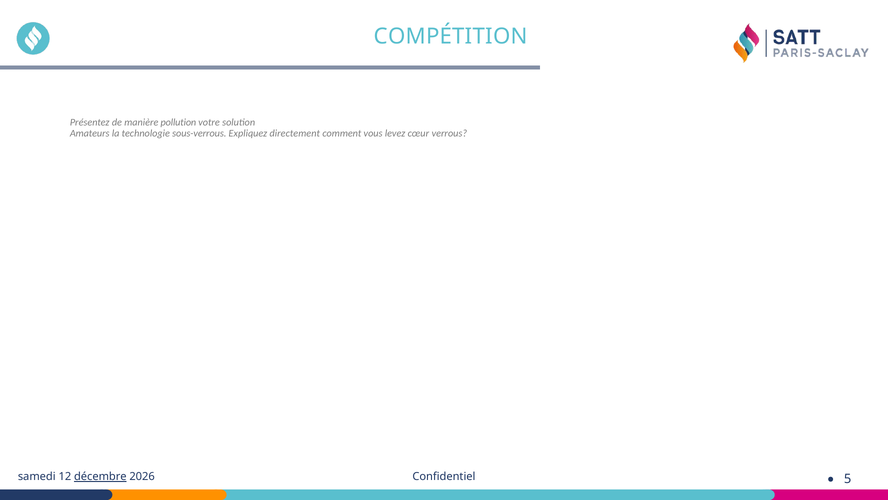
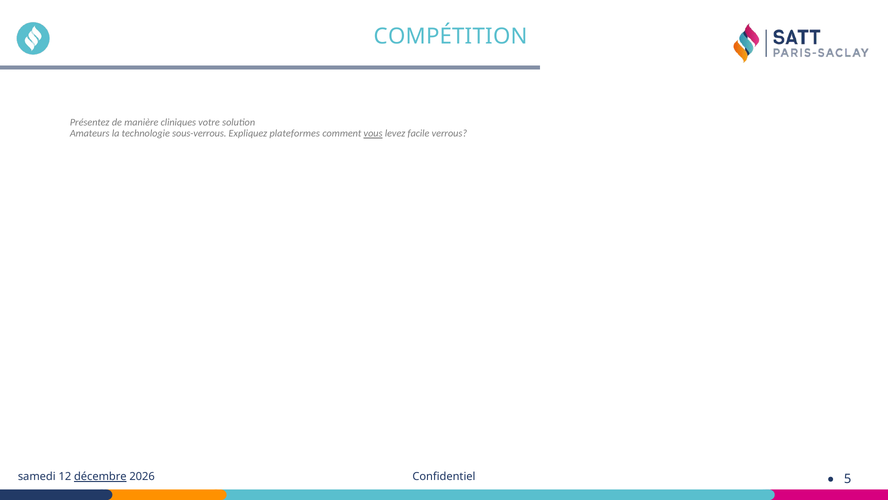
pollution: pollution -> cliniques
directement: directement -> plateformes
vous underline: none -> present
cœur: cœur -> facile
